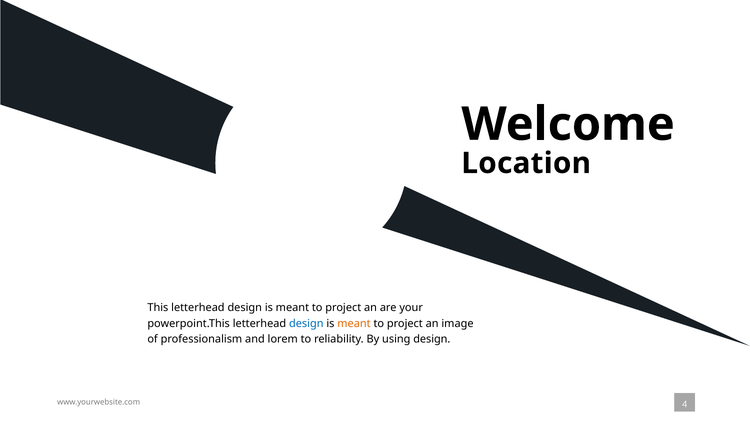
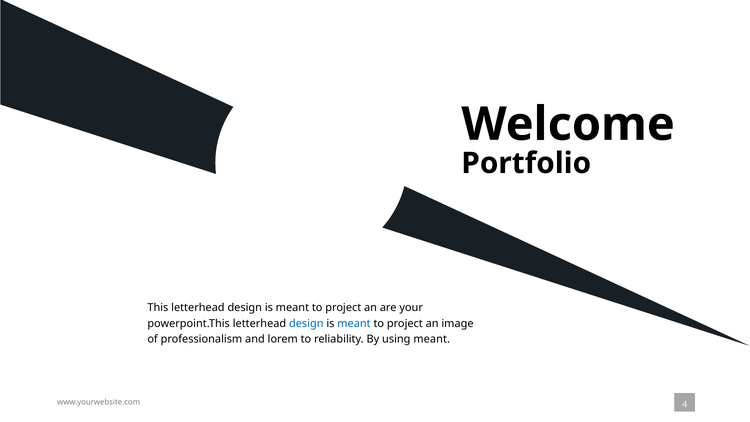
Location: Location -> Portfolio
meant at (354, 323) colour: orange -> blue
using design: design -> meant
